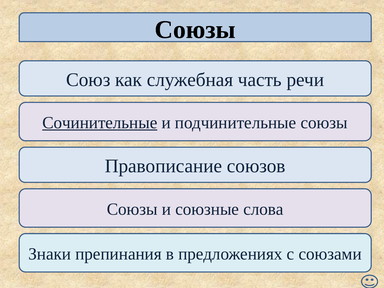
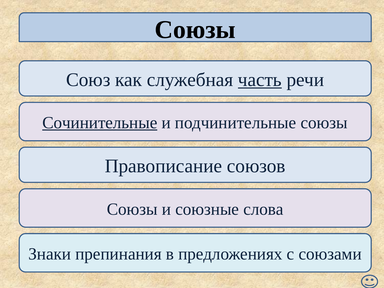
часть underline: none -> present
